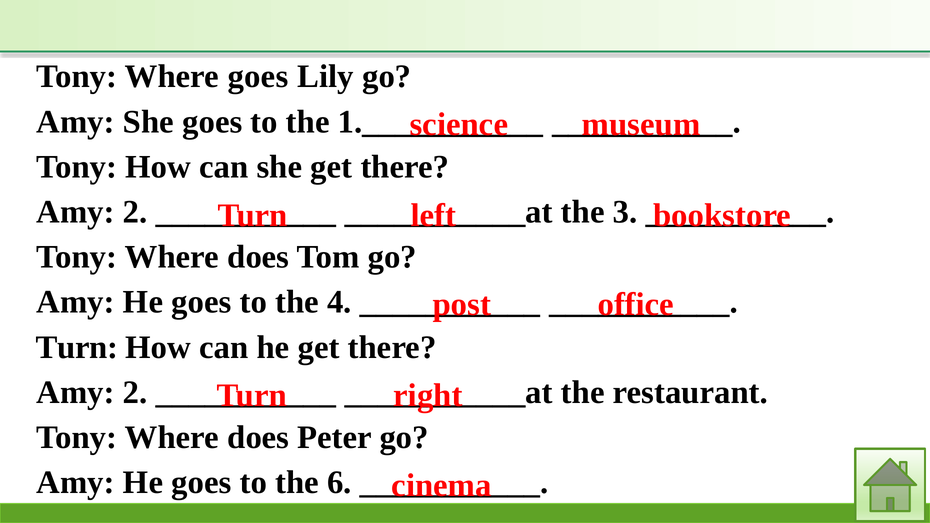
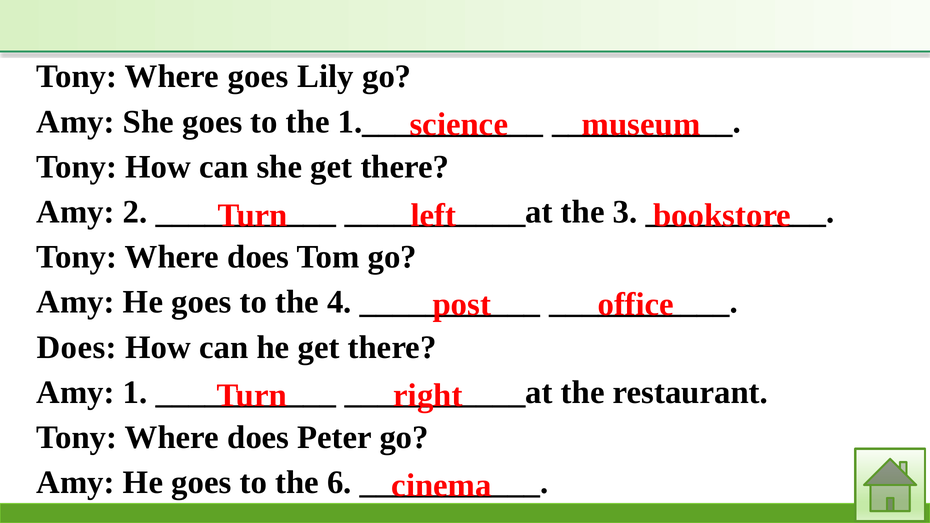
Turn at (77, 347): Turn -> Does
2 at (135, 392): 2 -> 1
